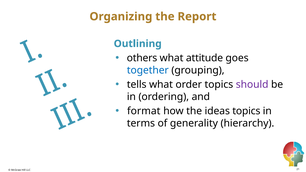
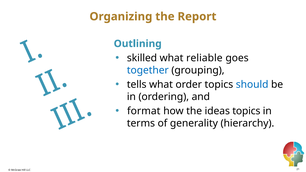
others: others -> skilled
attitude: attitude -> reliable
should colour: purple -> blue
